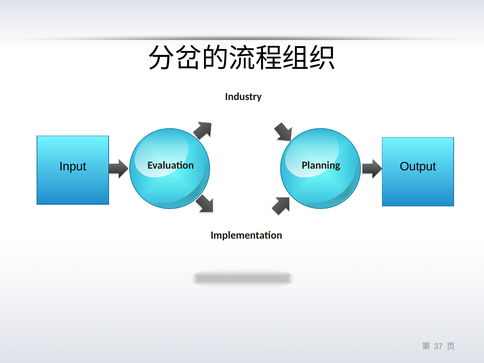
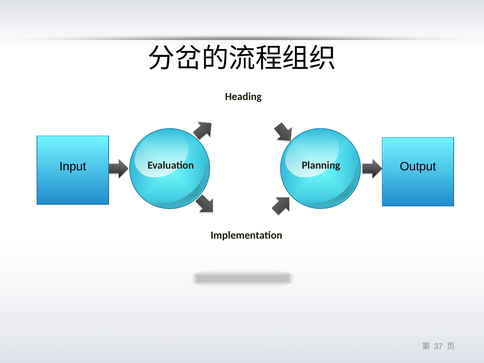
Industry: Industry -> Heading
